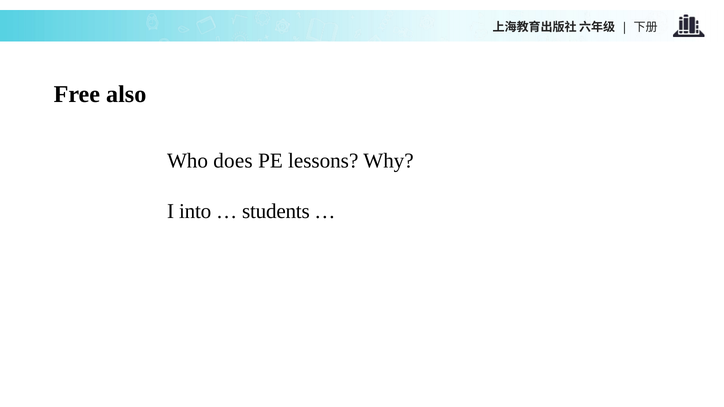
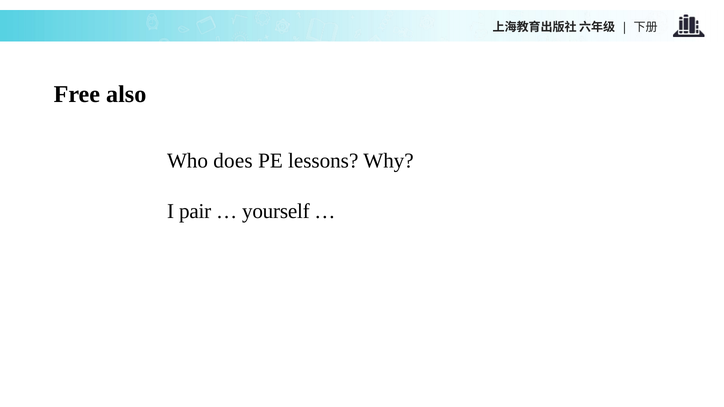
into: into -> pair
students: students -> yourself
